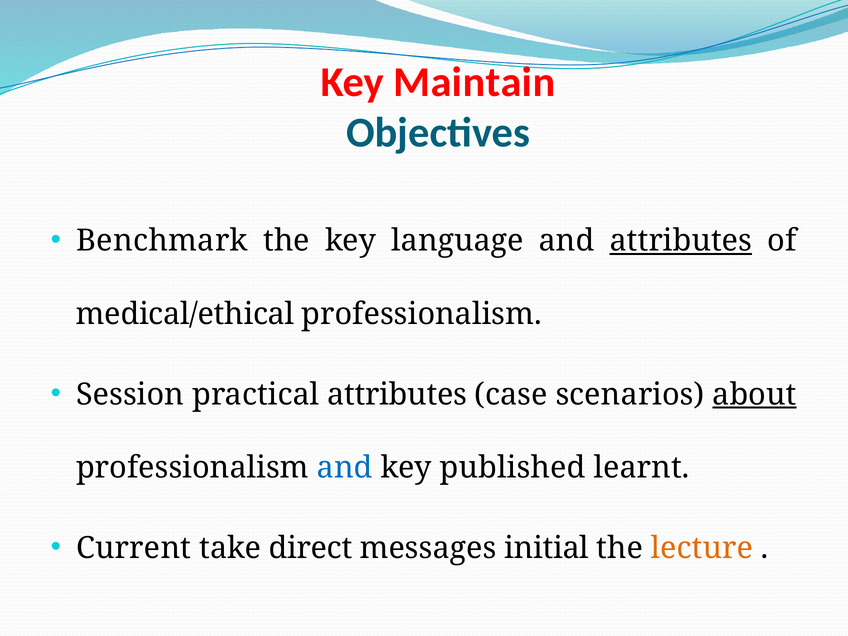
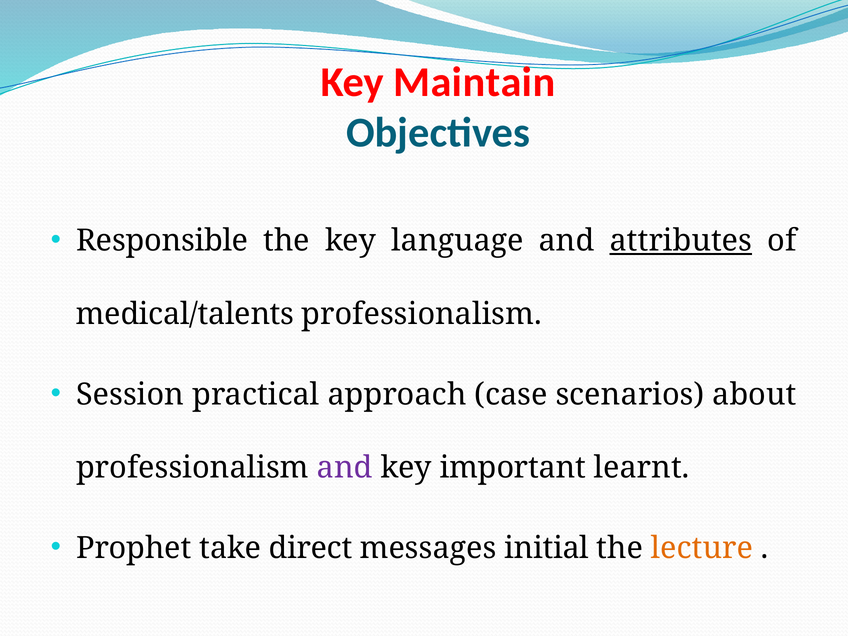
Benchmark: Benchmark -> Responsible
medical/ethical: medical/ethical -> medical/talents
practical attributes: attributes -> approach
about underline: present -> none
and at (345, 468) colour: blue -> purple
published: published -> important
Current: Current -> Prophet
